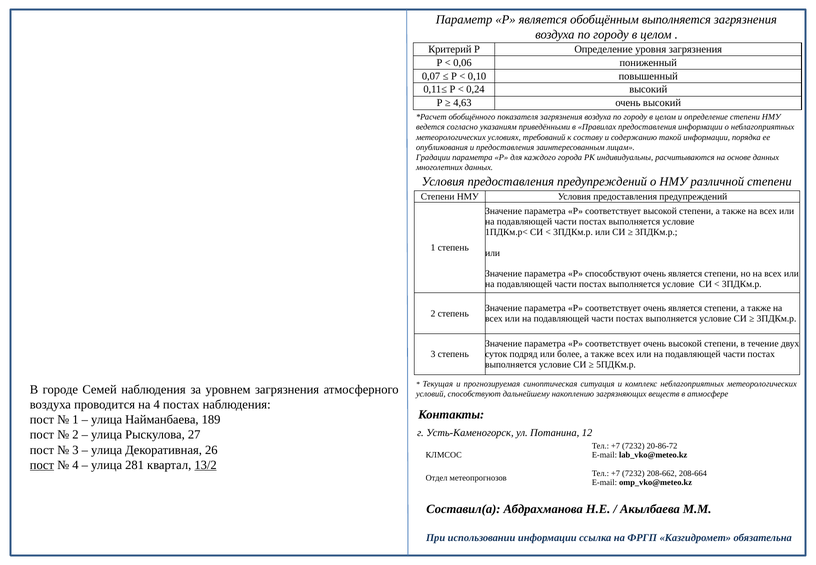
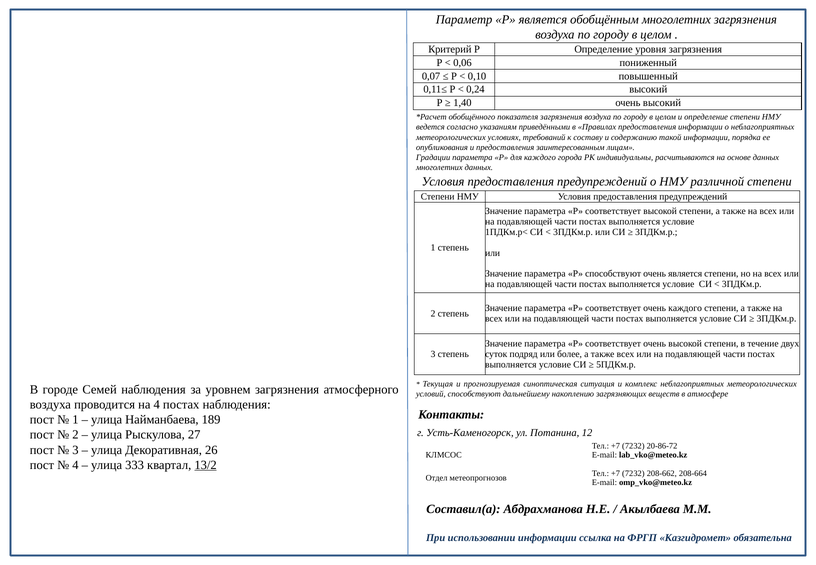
обобщённым выполняется: выполняется -> многолетних
4,63: 4,63 -> 1,40
соответствует очень является: является -> каждого
пост at (42, 465) underline: present -> none
281: 281 -> 333
